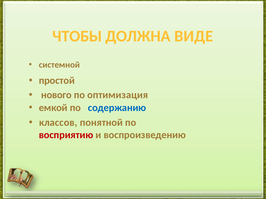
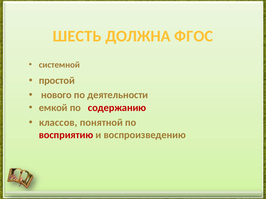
ЧТОБЫ: ЧТОБЫ -> ШЕСТЬ
ВИДЕ: ВИДЕ -> ФГОС
оптимизация: оптимизация -> деятельности
содержанию colour: blue -> red
